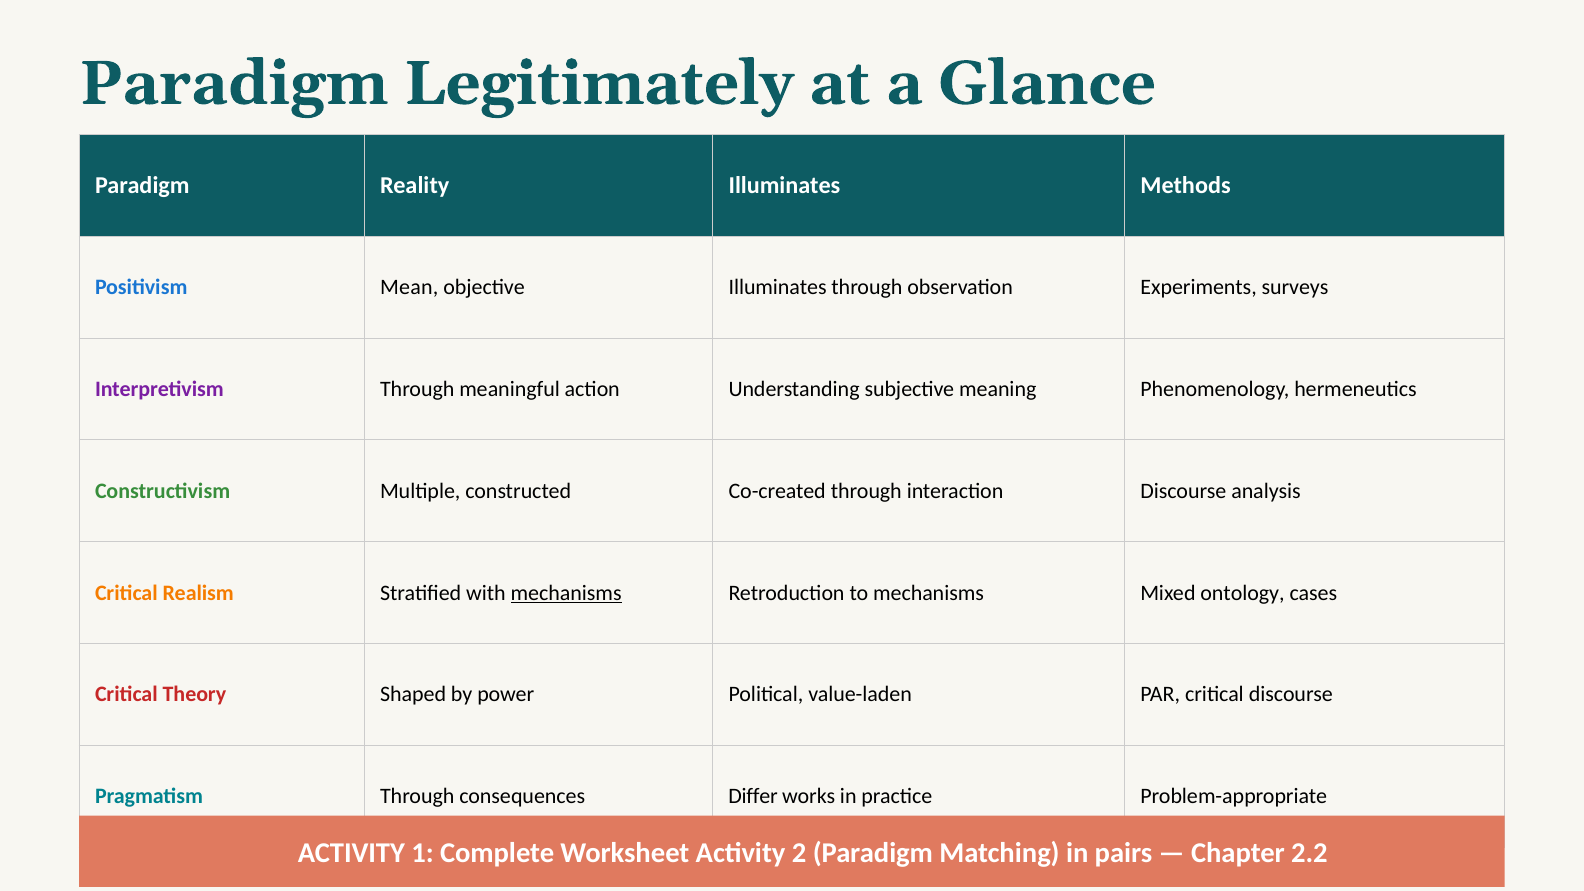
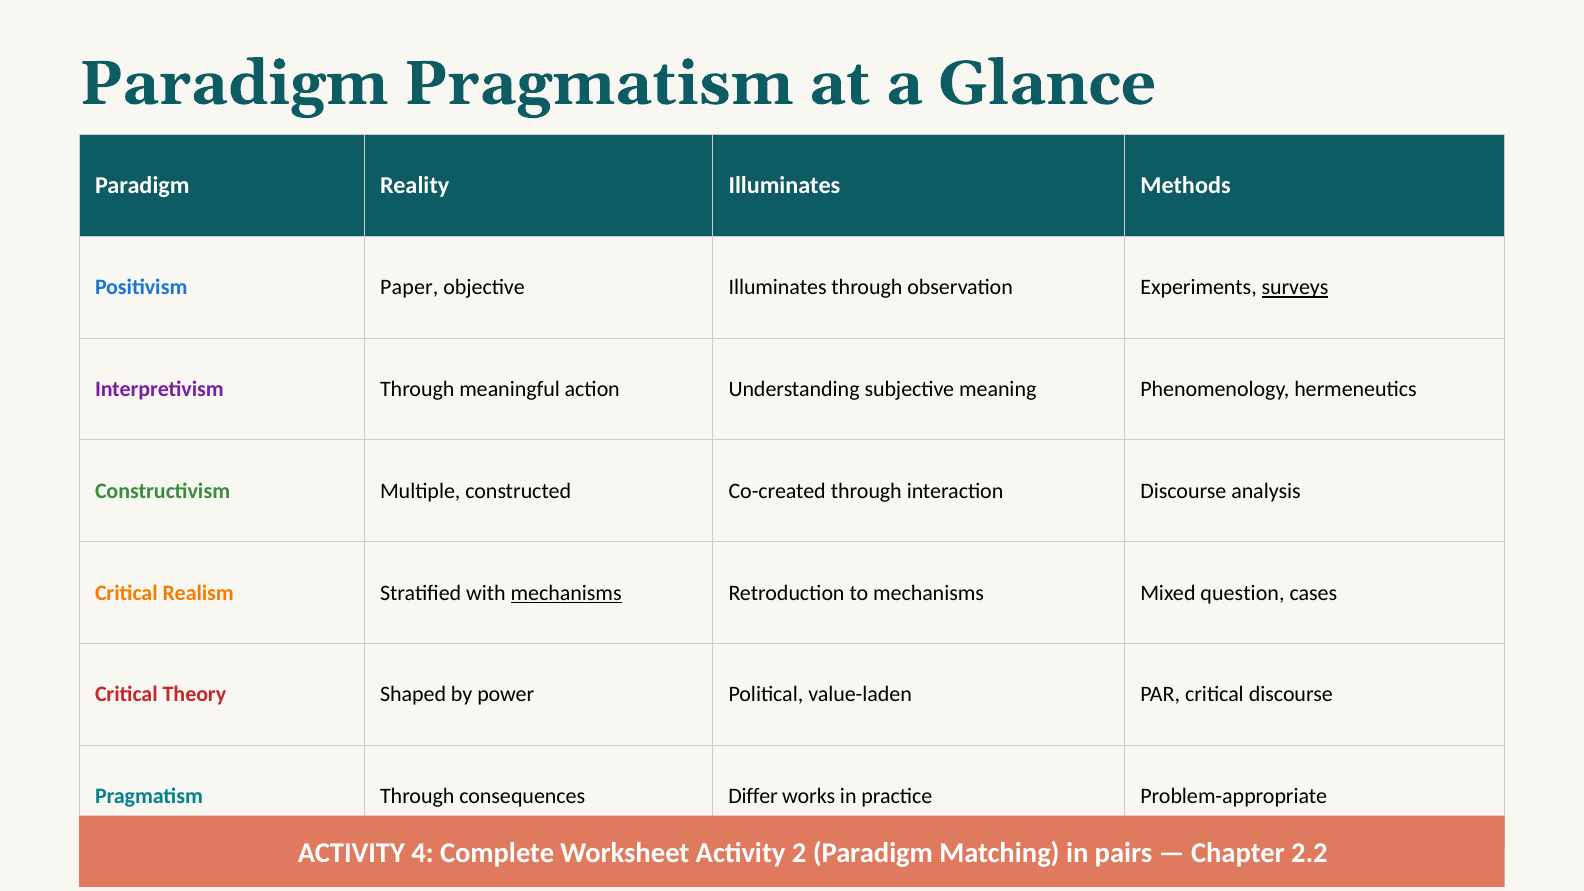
Paradigm Legitimately: Legitimately -> Pragmatism
Mean: Mean -> Paper
surveys underline: none -> present
ontology: ontology -> question
1: 1 -> 4
